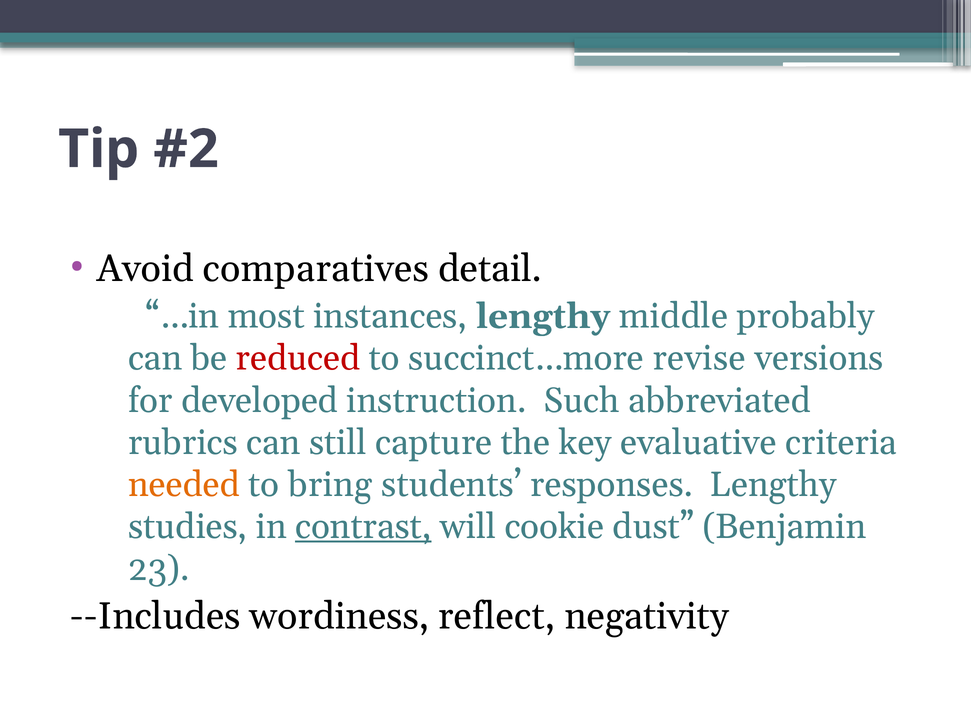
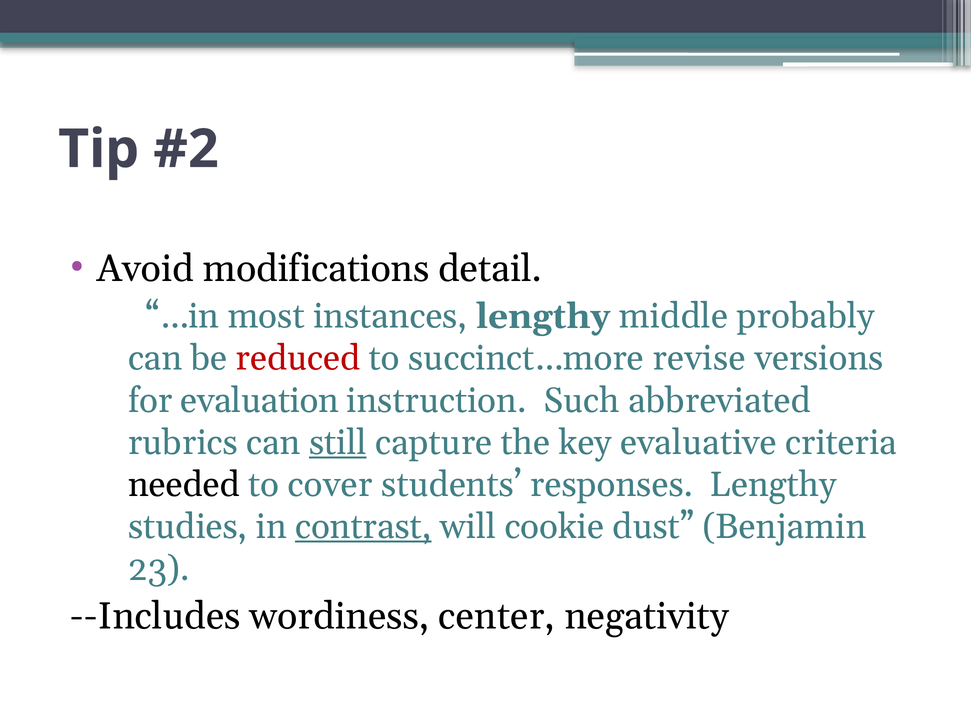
comparatives: comparatives -> modifications
developed: developed -> evaluation
still underline: none -> present
needed colour: orange -> black
bring: bring -> cover
reflect: reflect -> center
